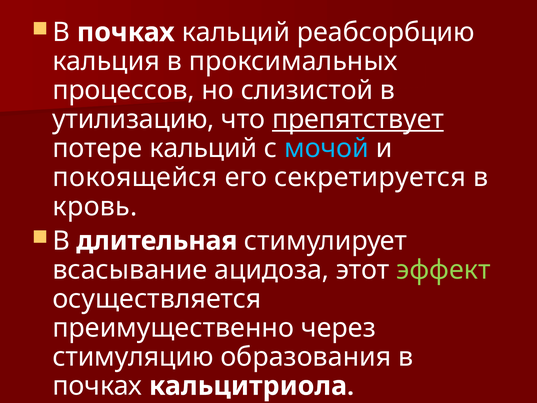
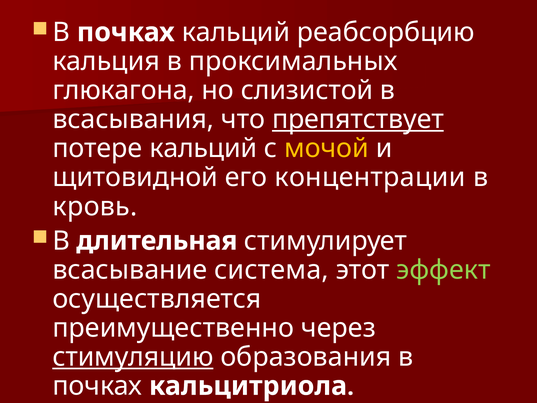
процессов: процессов -> глюкагона
утилизацию: утилизацию -> всасывания
мочой colour: light blue -> yellow
покоящейся: покоящейся -> щитовидной
секретируется: секретируется -> концентрации
ацидоза: ацидоза -> система
стимуляцию underline: none -> present
